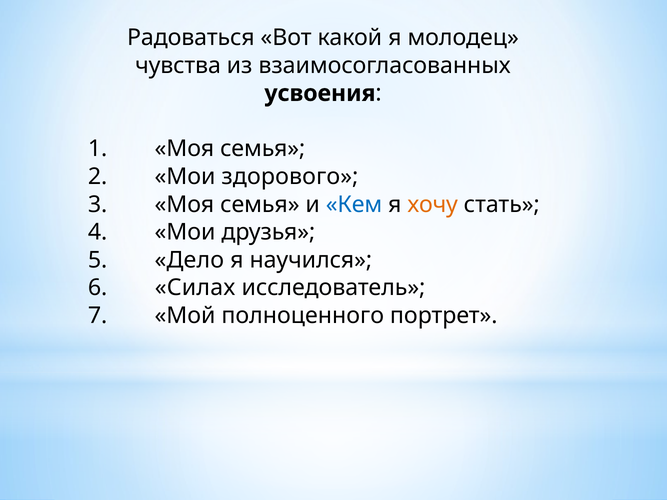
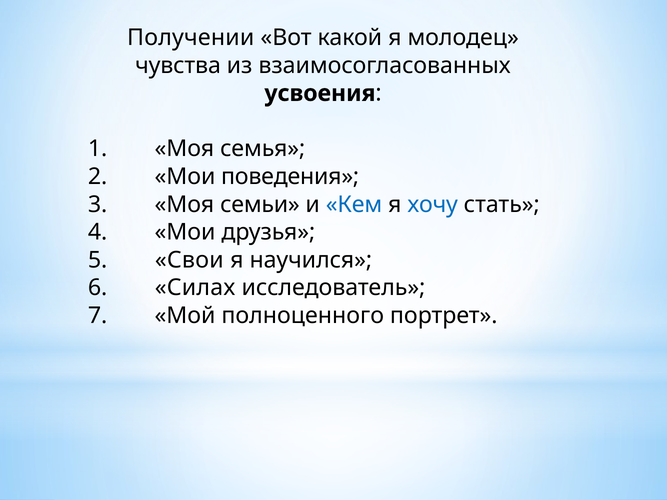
Радоваться: Радоваться -> Получении
здорового: здорового -> поведения
3 Моя семья: семья -> семьи
хочу colour: orange -> blue
Дело: Дело -> Свои
